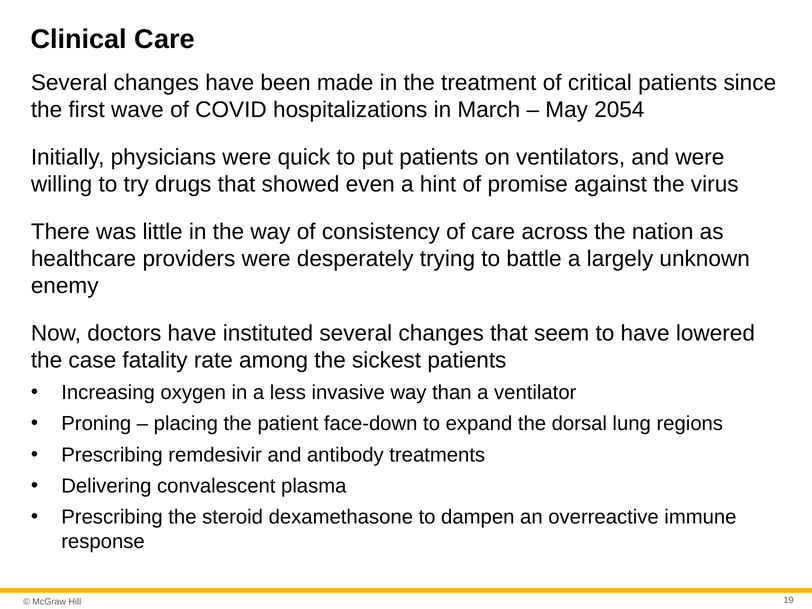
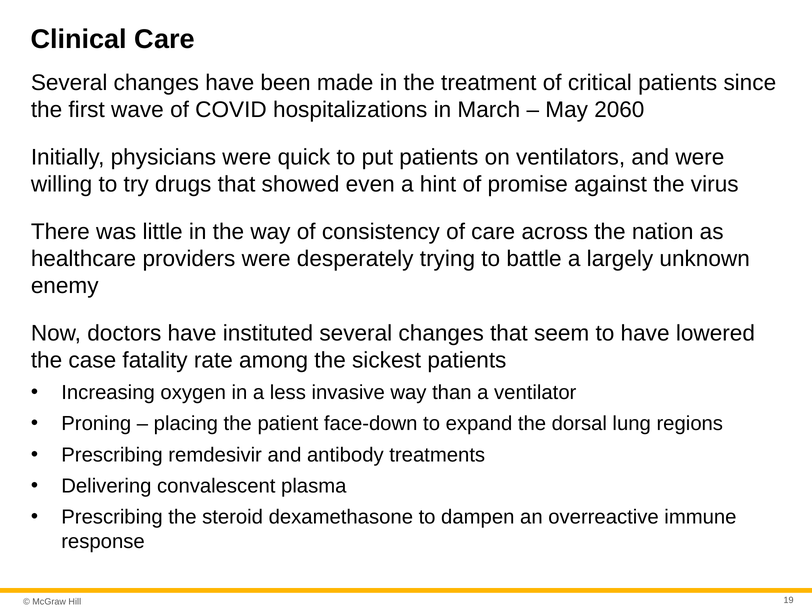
2054: 2054 -> 2060
